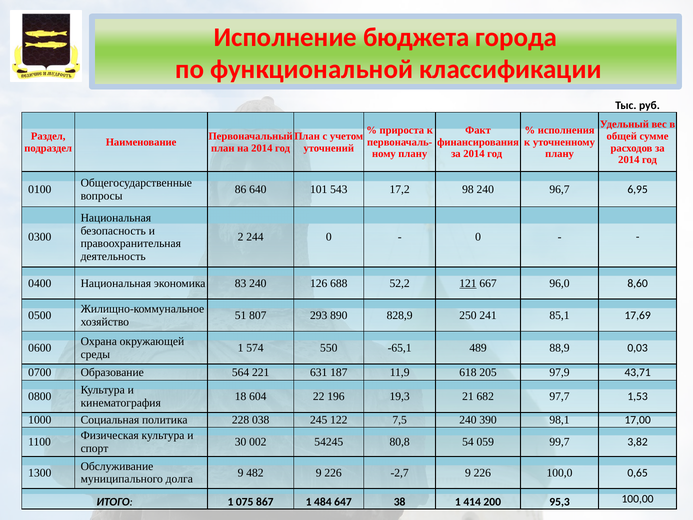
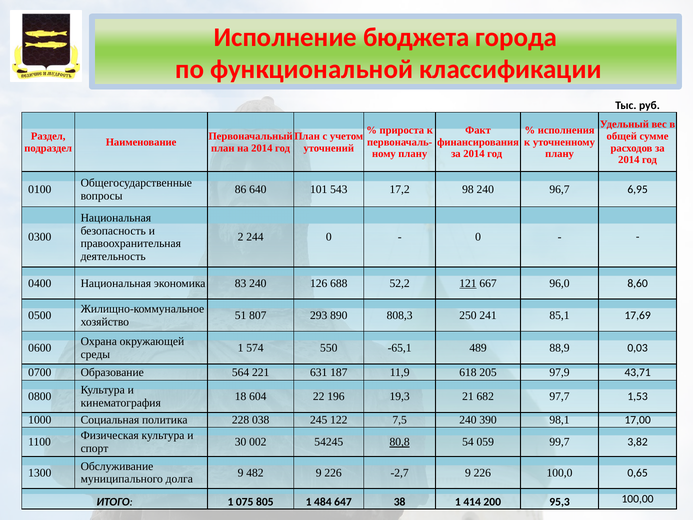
828,9: 828,9 -> 808,3
80,8 underline: none -> present
867: 867 -> 805
